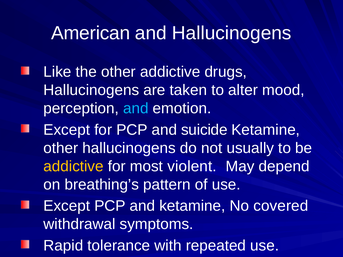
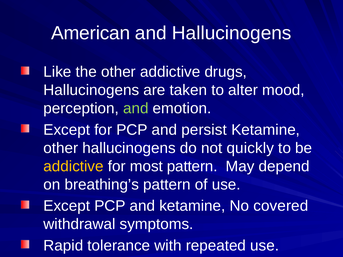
and at (136, 109) colour: light blue -> light green
suicide: suicide -> persist
usually: usually -> quickly
most violent: violent -> pattern
